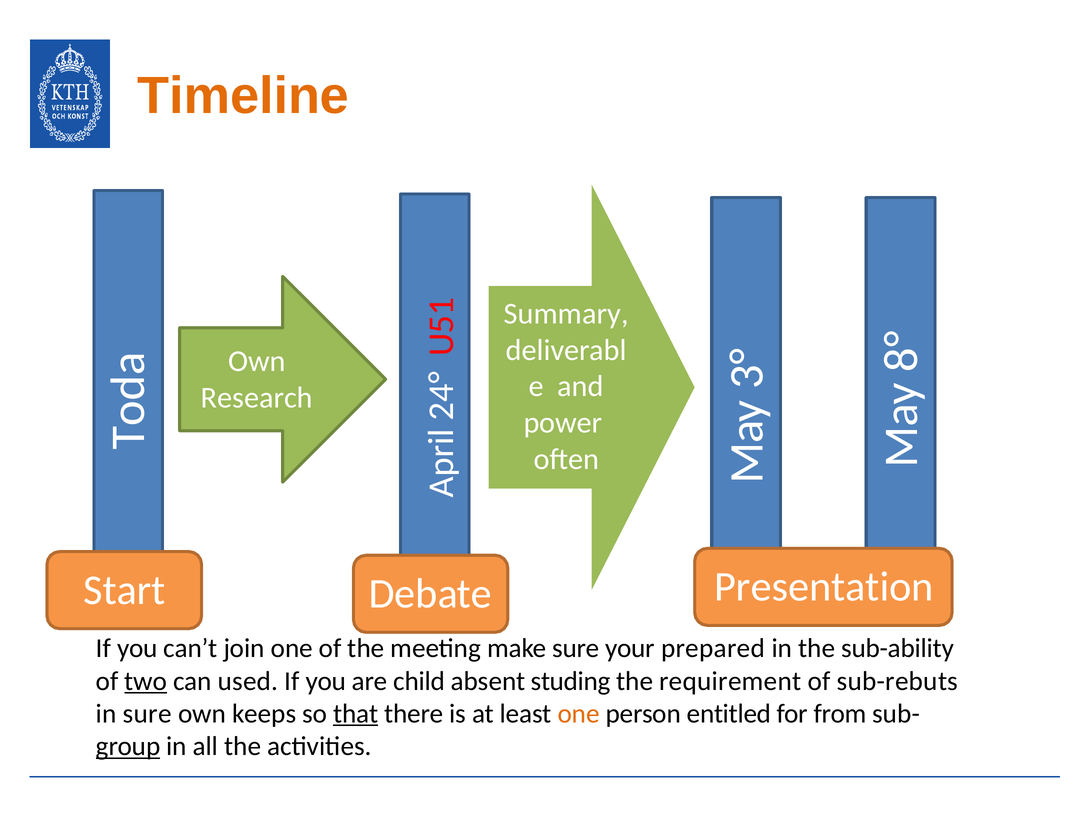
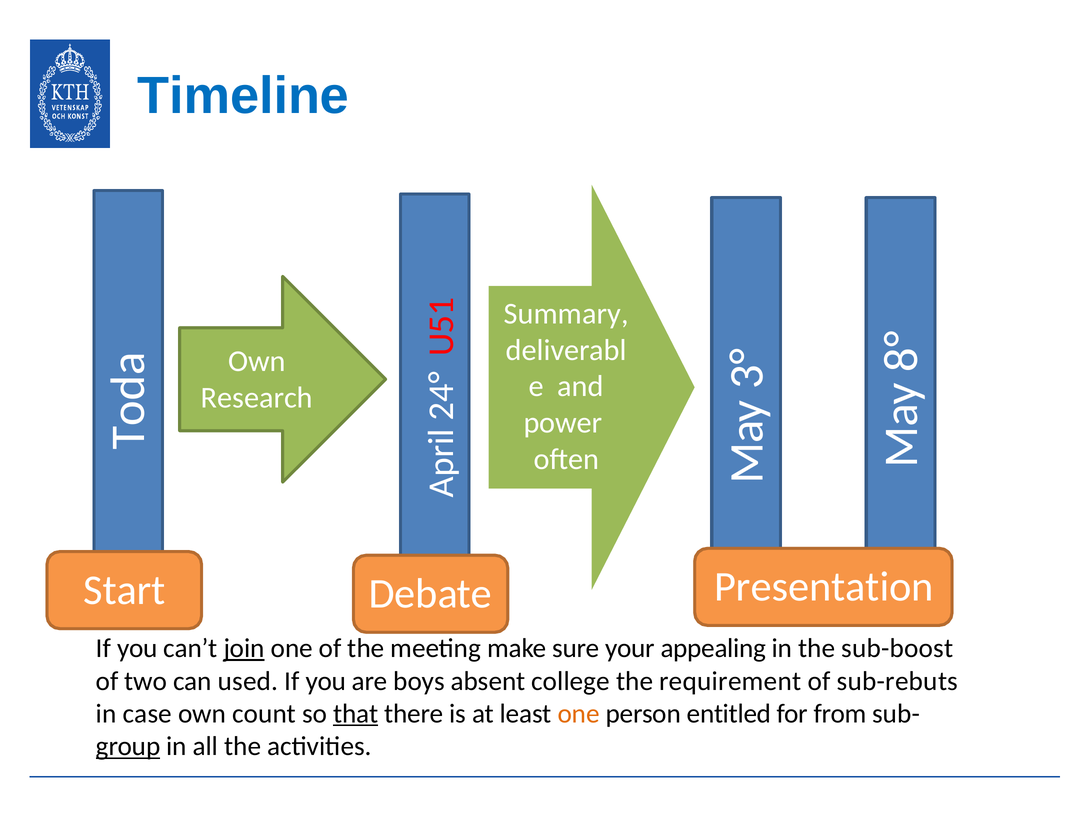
Timeline colour: orange -> blue
join underline: none -> present
prepared: prepared -> appealing
sub-ability: sub-ability -> sub-boost
two underline: present -> none
child: child -> boys
studing: studing -> college
in sure: sure -> case
keeps: keeps -> count
